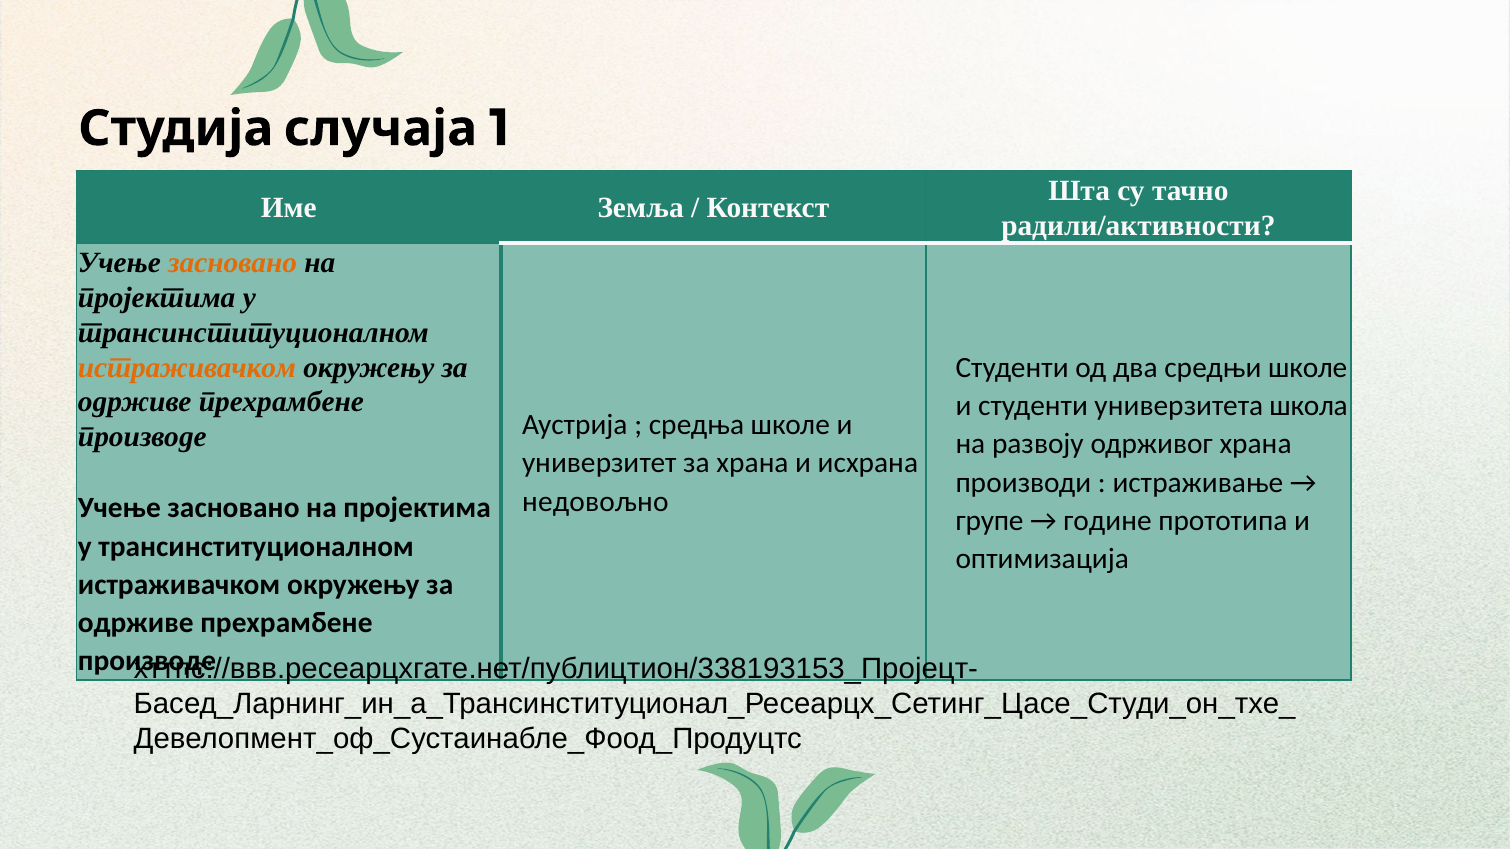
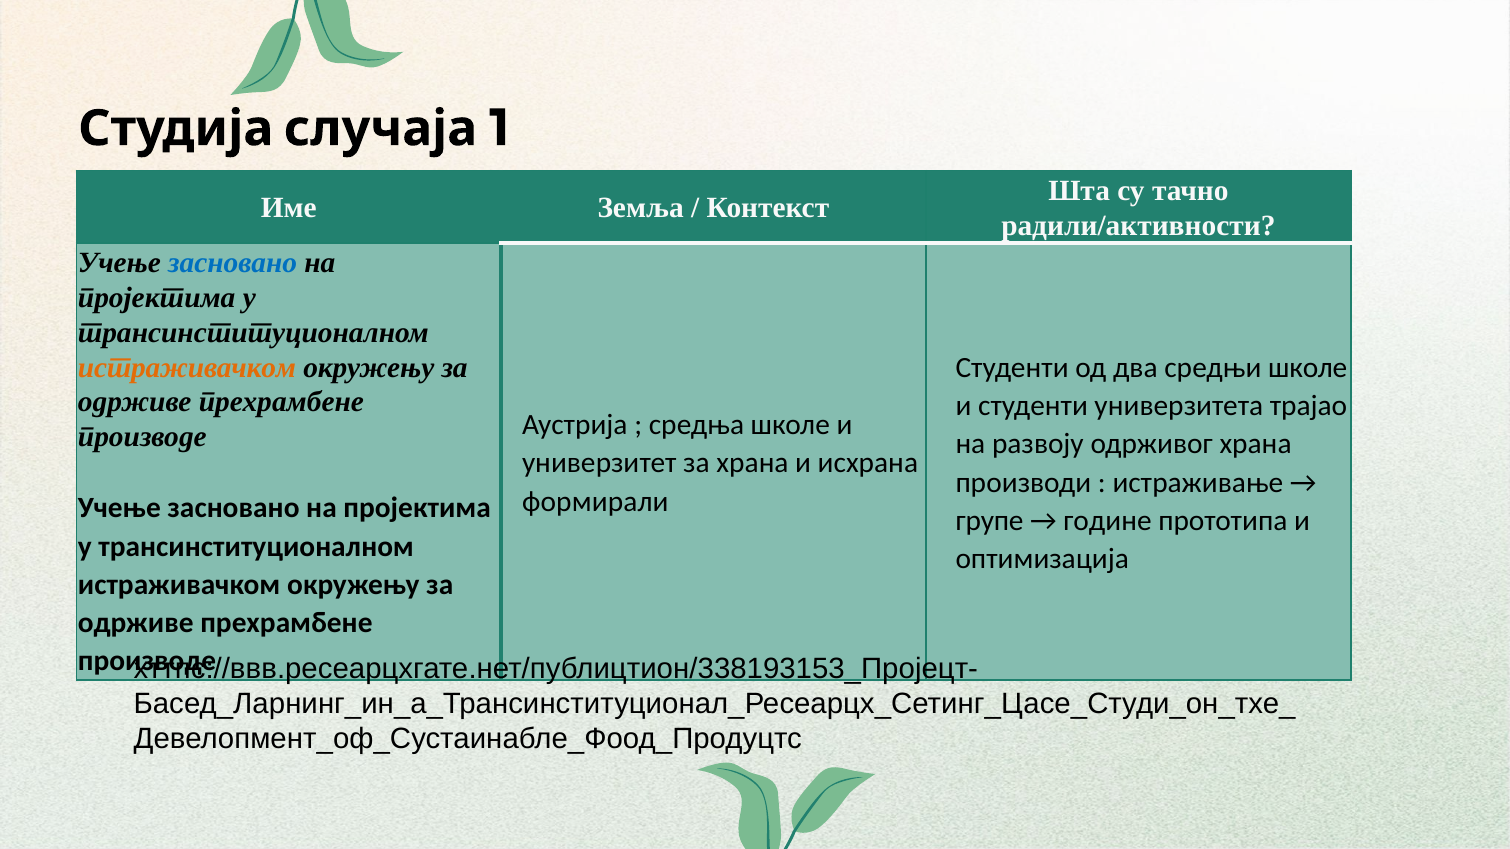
засновано at (233, 263) colour: orange -> blue
школа: школа -> трајао
недовољно: недовољно -> формирали
